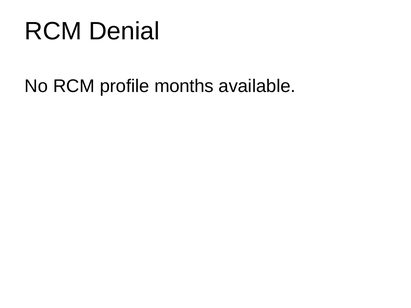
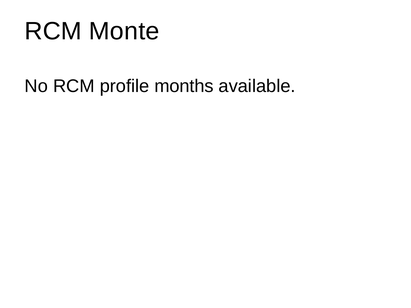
Denial: Denial -> Monte
